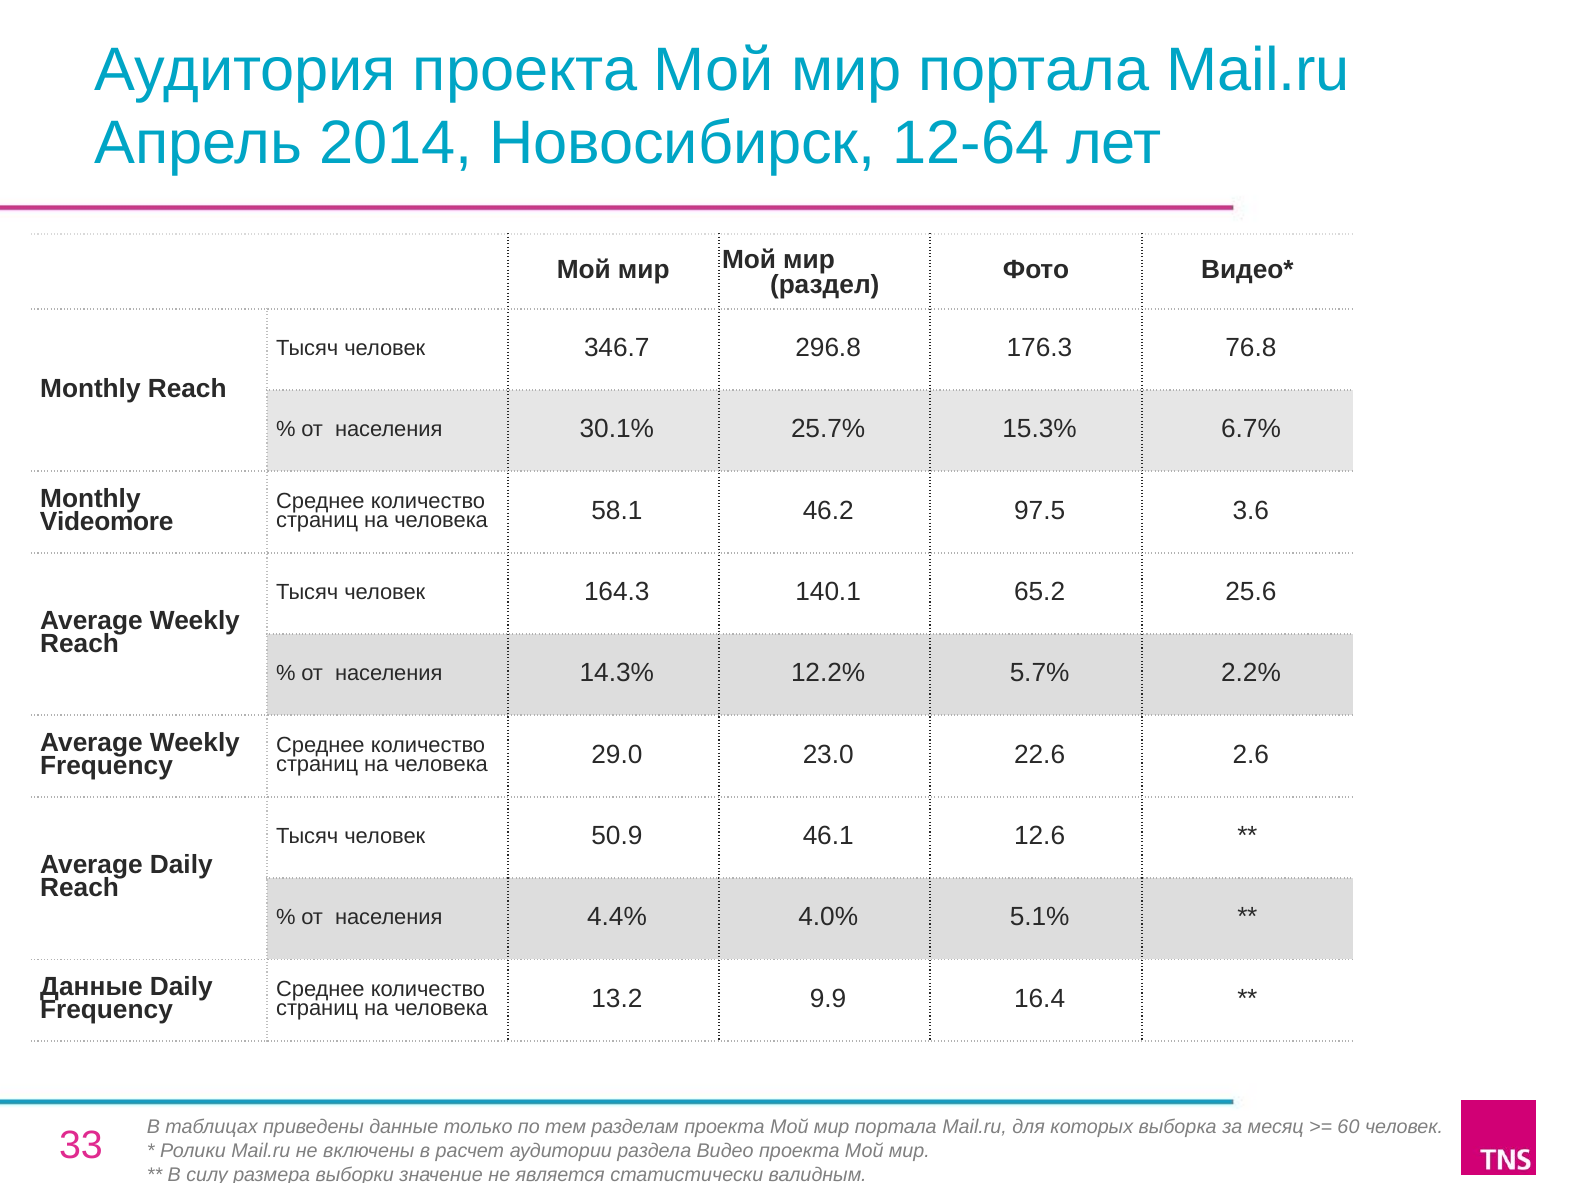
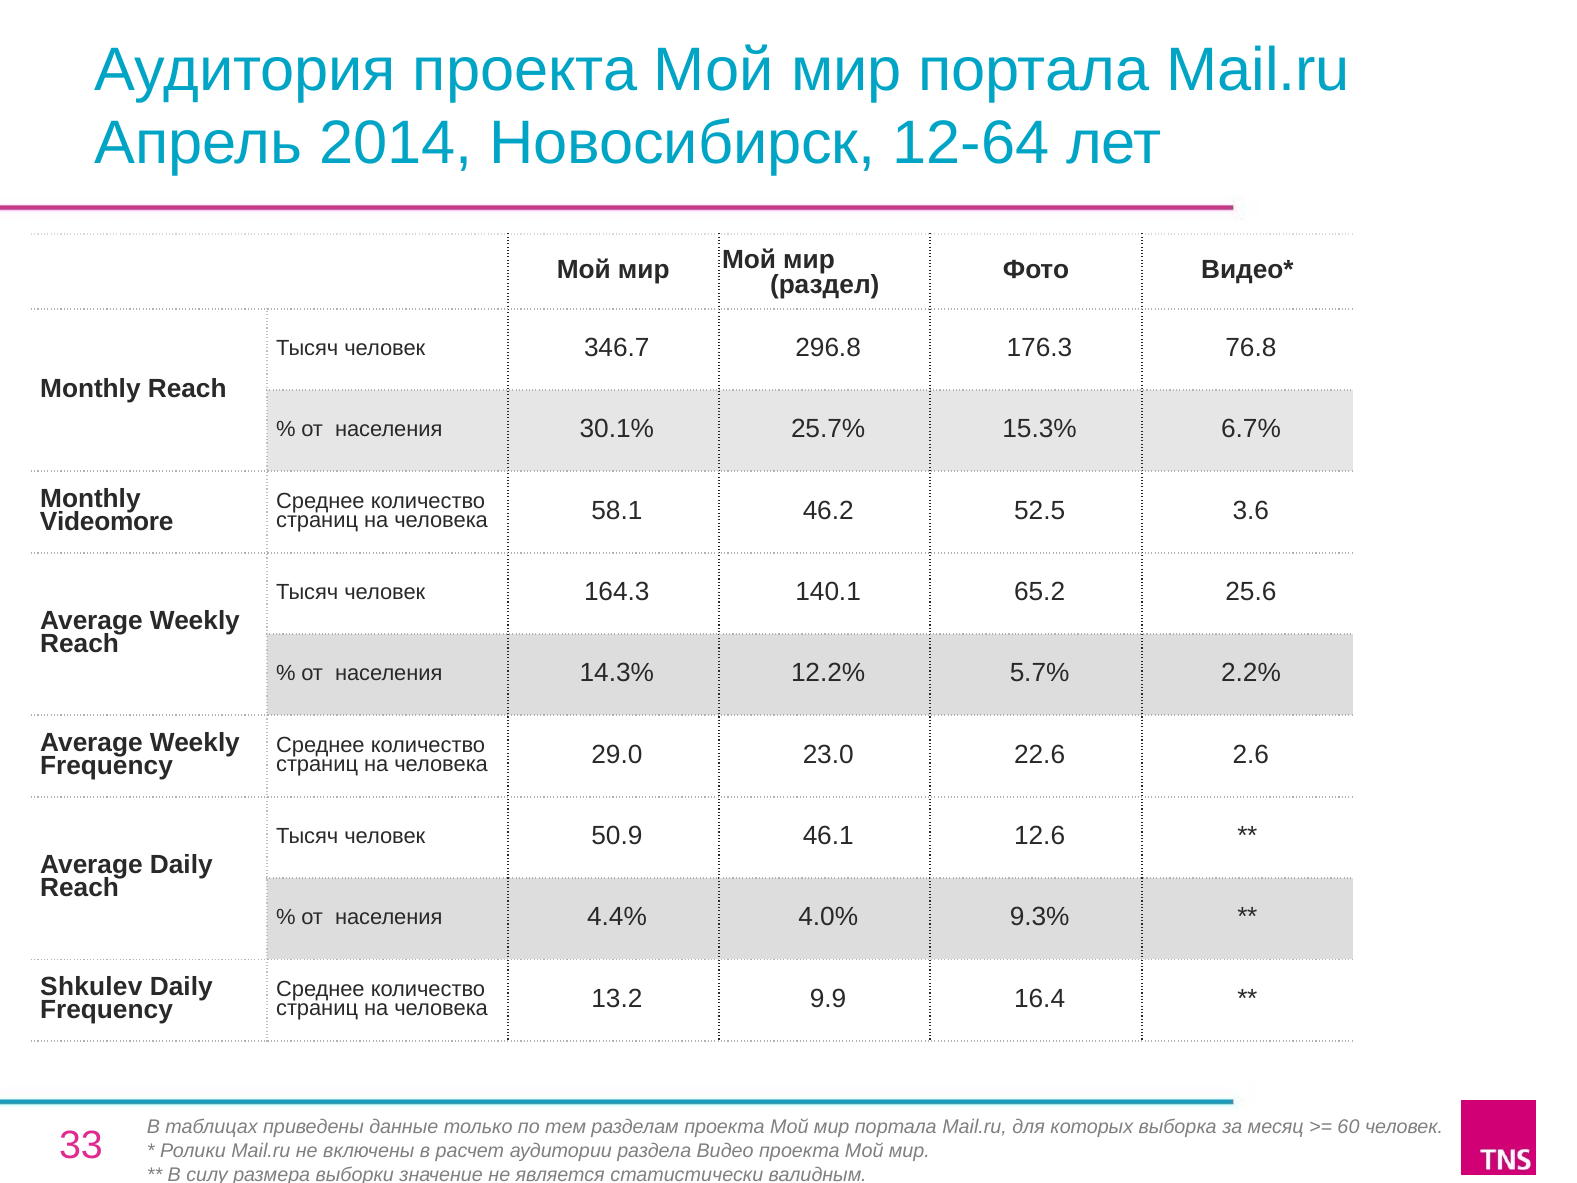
97.5: 97.5 -> 52.5
5.1%: 5.1% -> 9.3%
Данные at (91, 987): Данные -> Shkulev
